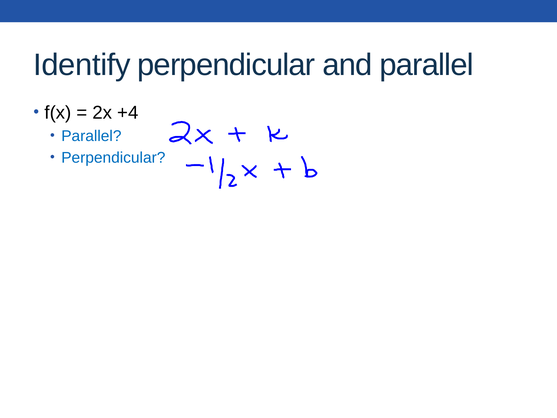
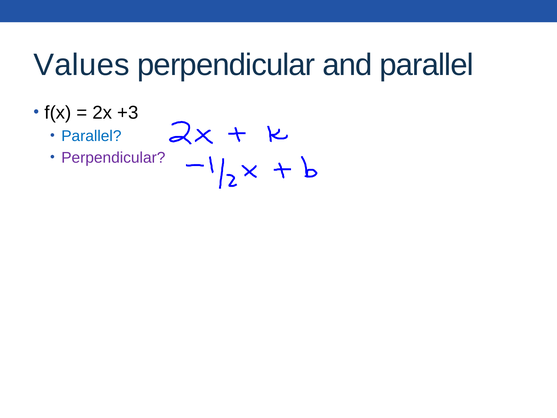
Identify: Identify -> Values
+4: +4 -> +3
Perpendicular at (113, 158) colour: blue -> purple
